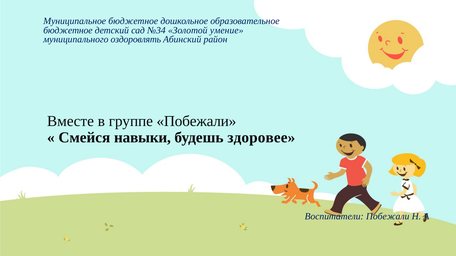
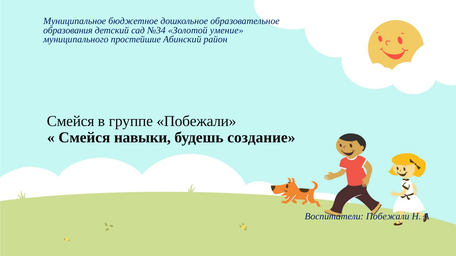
бюджетное at (68, 30): бюджетное -> образования
оздоровлять: оздоровлять -> простейшие
Вместе at (70, 121): Вместе -> Смейся
здоровее: здоровее -> создание
